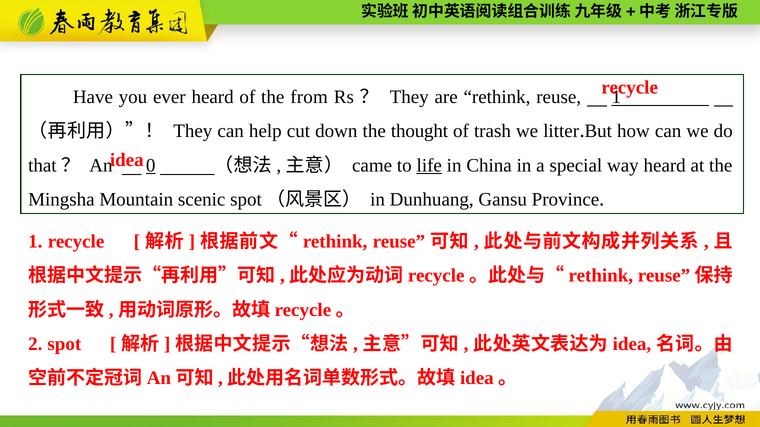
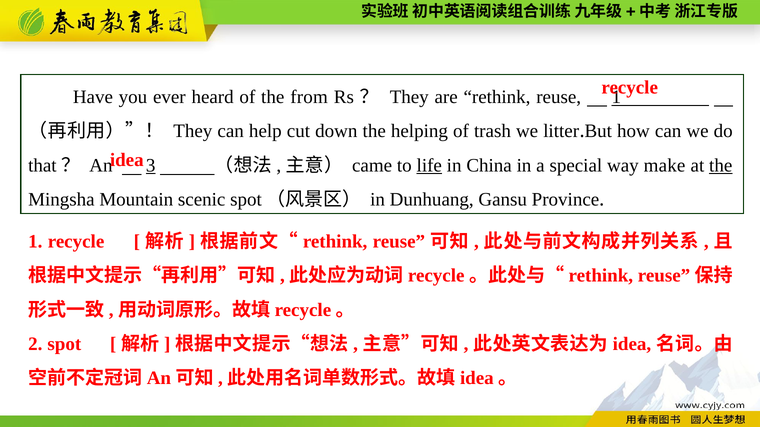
thought: thought -> helping
0: 0 -> 3
way heard: heard -> make
the at (721, 166) underline: none -> present
